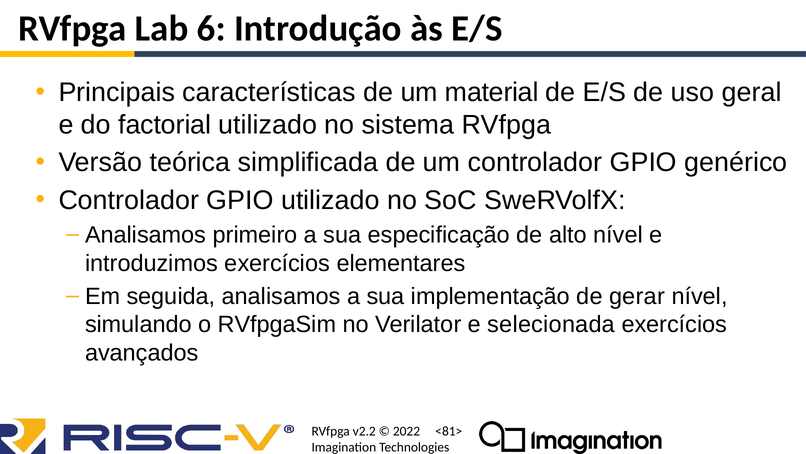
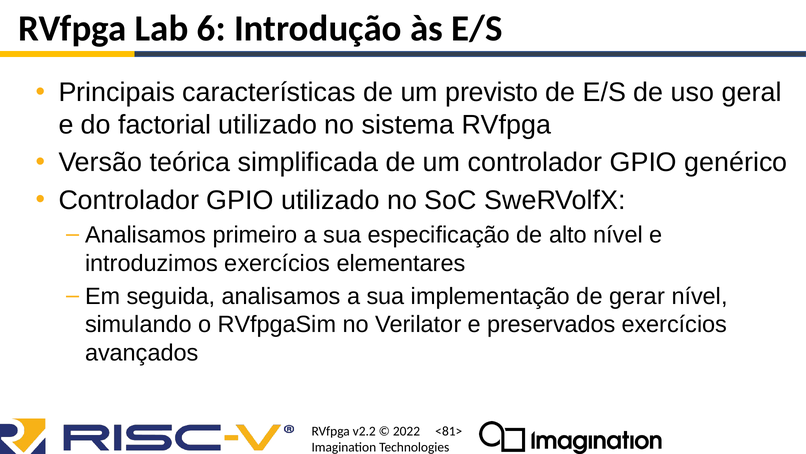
material: material -> previsto
selecionada: selecionada -> preservados
